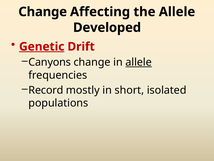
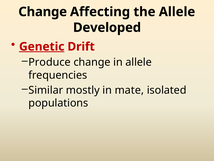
Canyons: Canyons -> Produce
allele at (139, 62) underline: present -> none
Record: Record -> Similar
short: short -> mate
